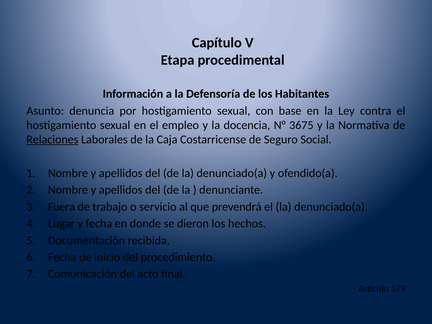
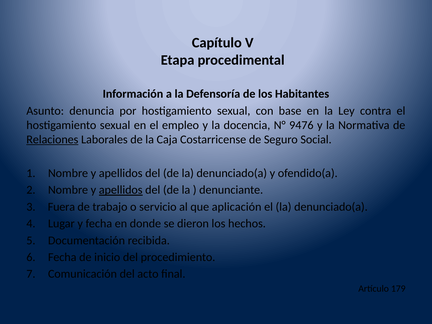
3675: 3675 -> 9476
apellidos at (121, 190) underline: none -> present
prevendrá: prevendrá -> aplicación
